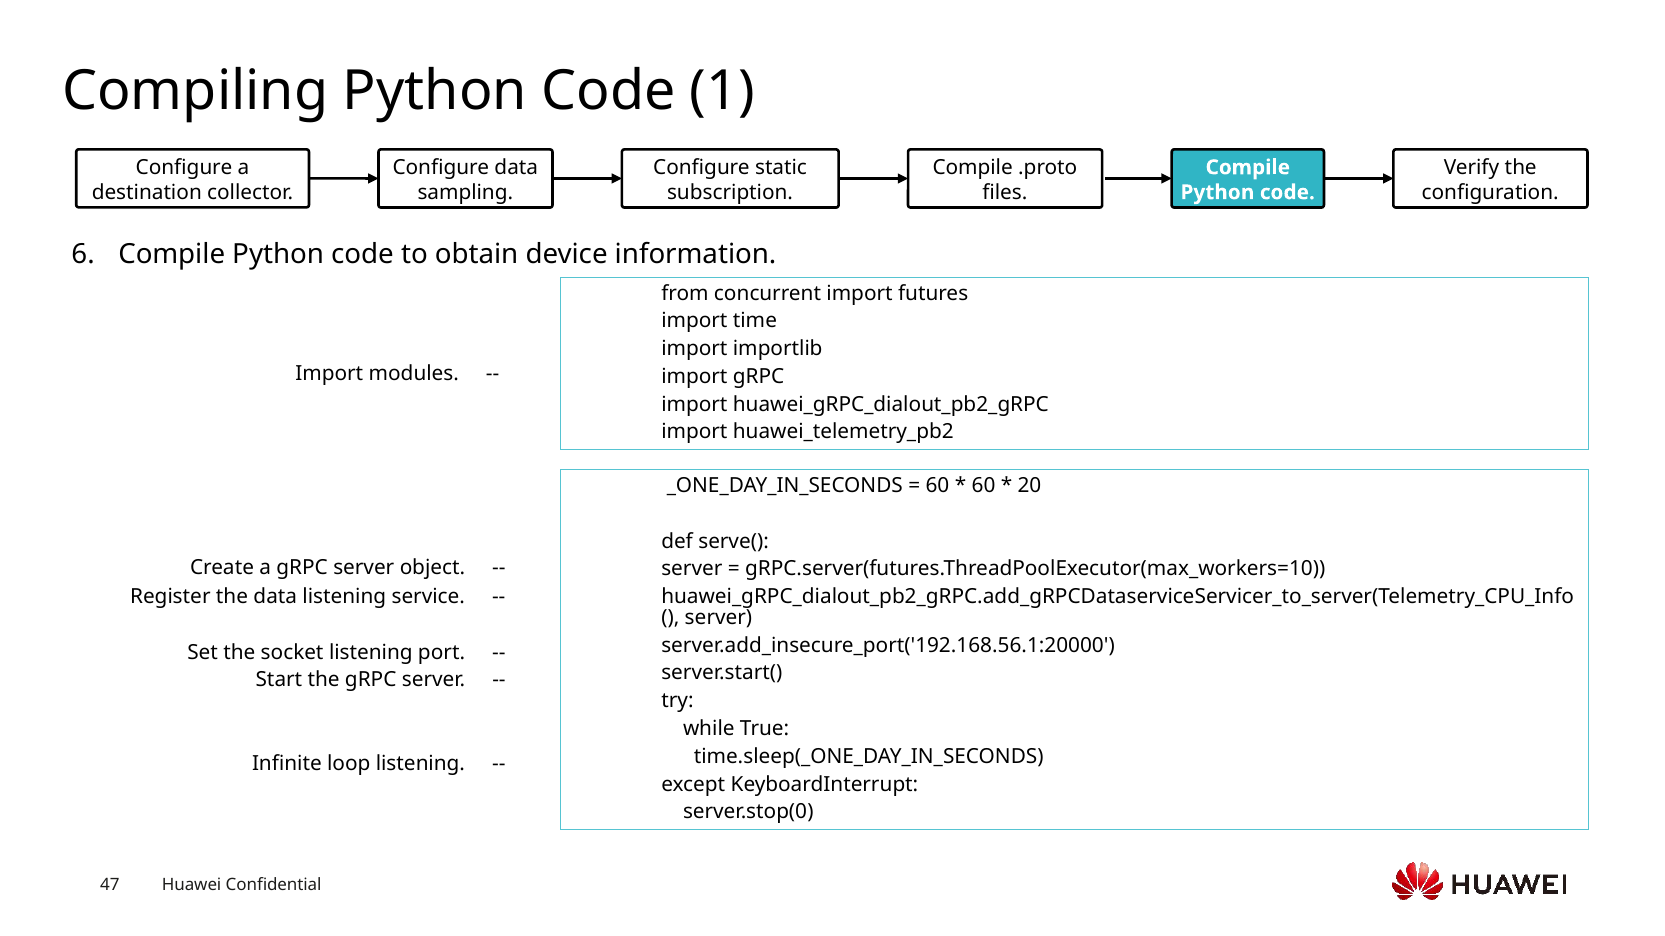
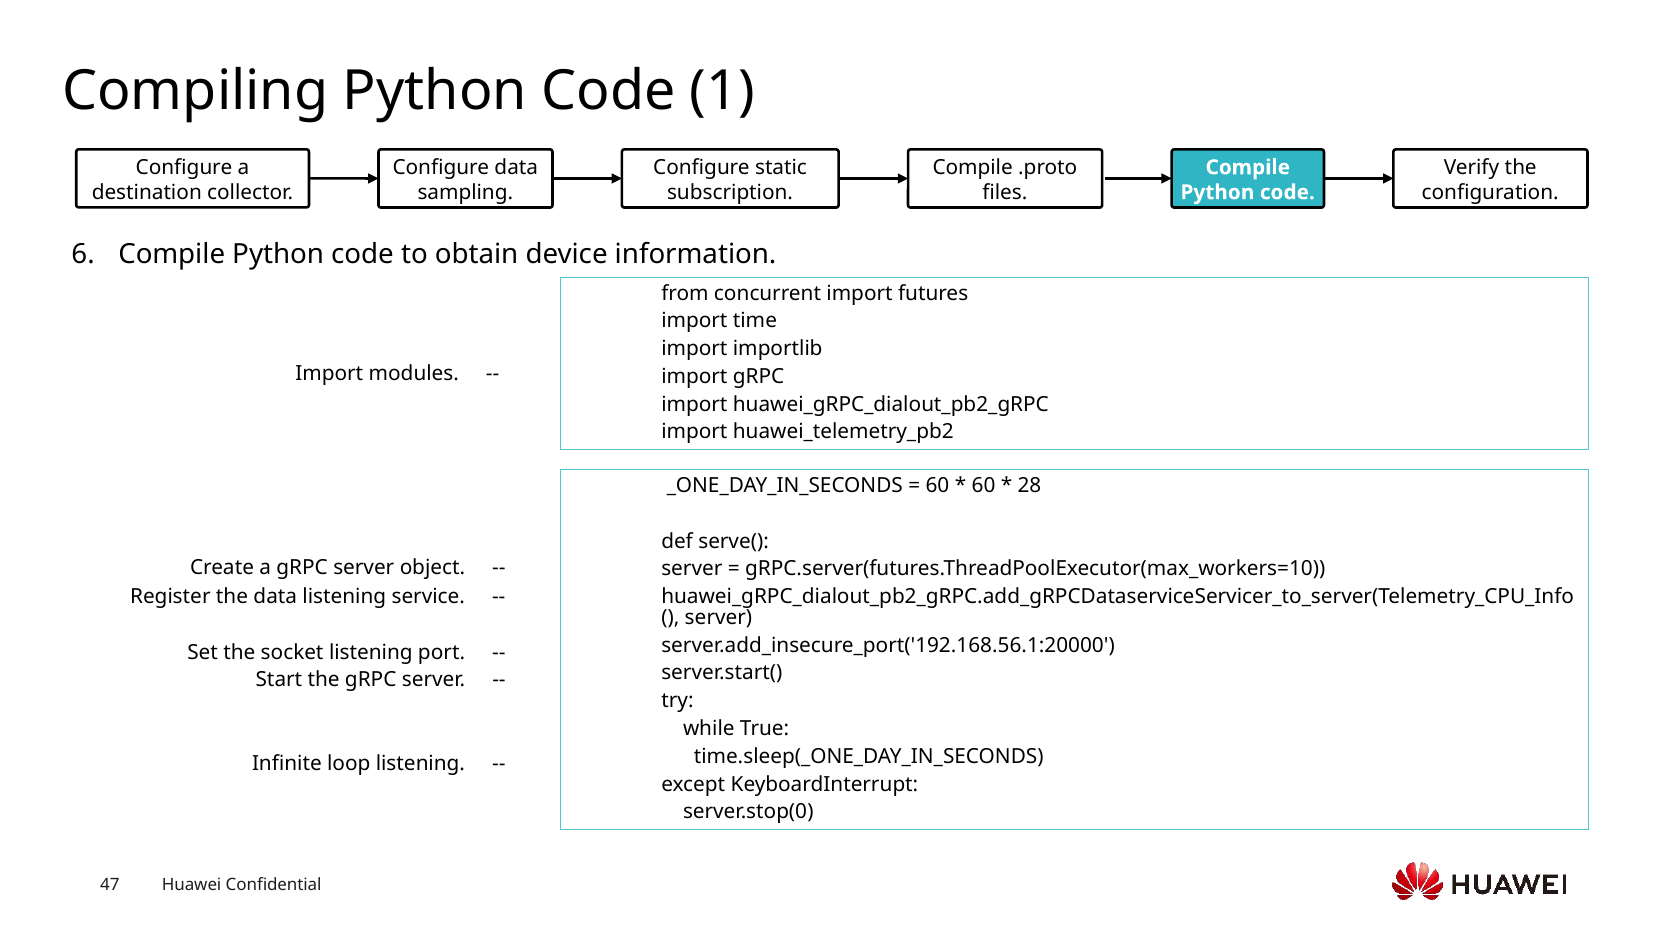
20: 20 -> 28
